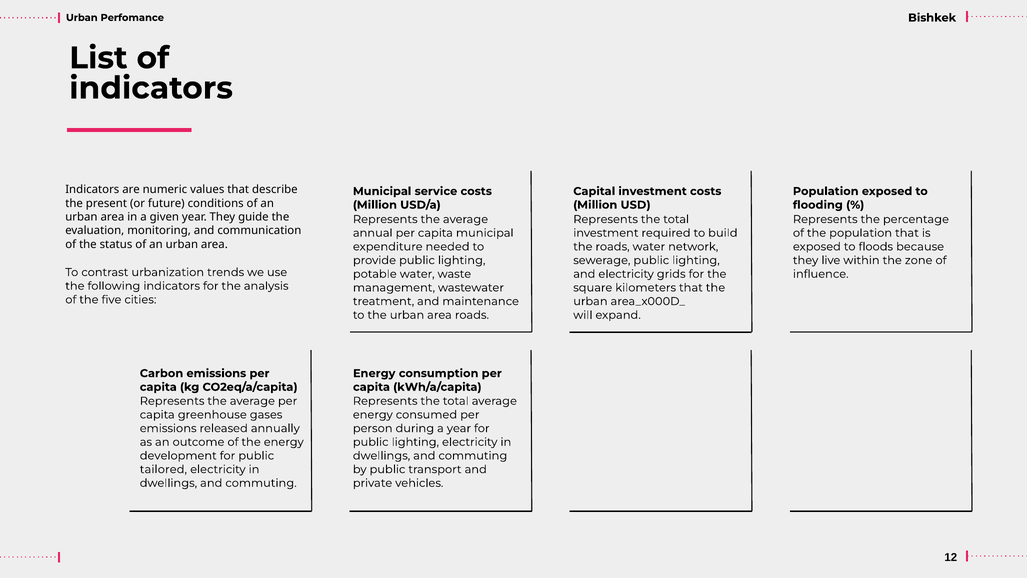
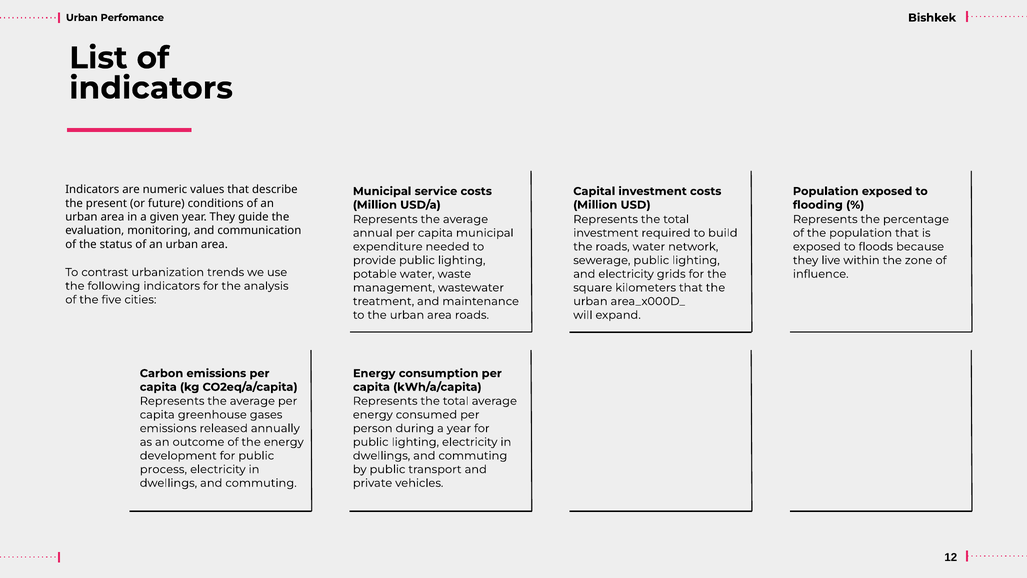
tailored: tailored -> process
